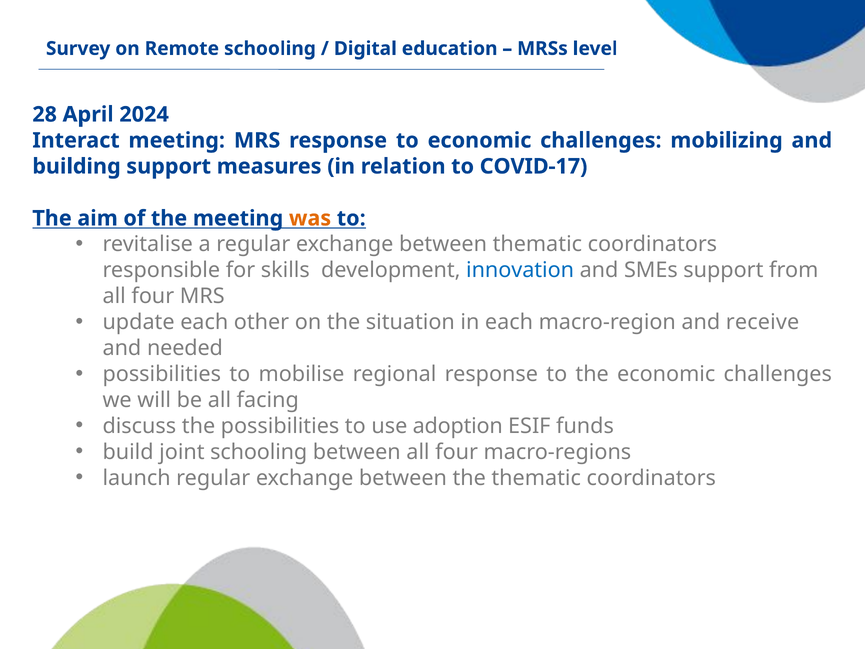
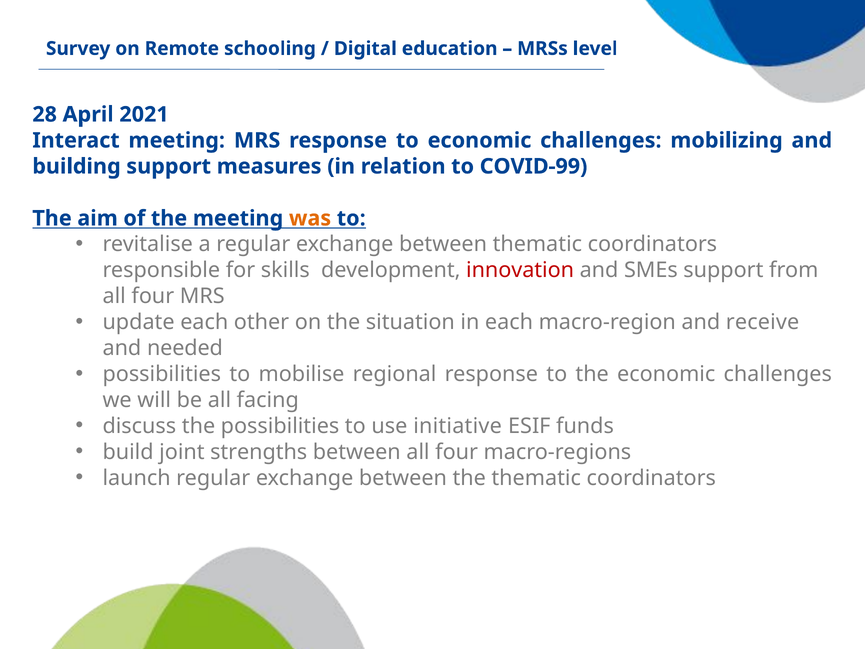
2024: 2024 -> 2021
COVID-17: COVID-17 -> COVID-99
innovation colour: blue -> red
adoption: adoption -> initiative
joint schooling: schooling -> strengths
